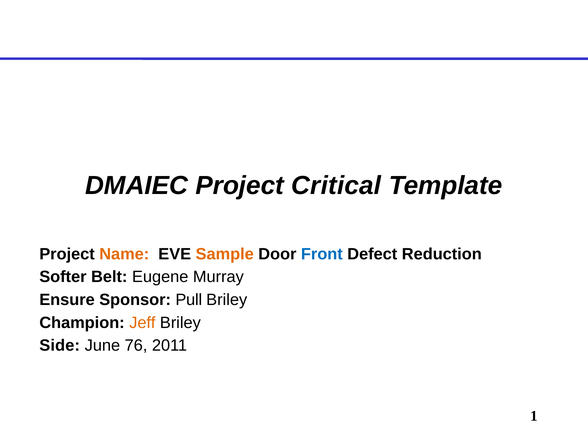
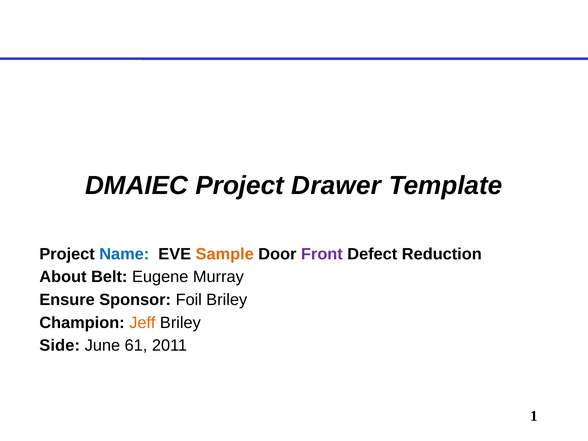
Critical: Critical -> Drawer
Name colour: orange -> blue
Front colour: blue -> purple
Softer: Softer -> About
Pull: Pull -> Foil
76: 76 -> 61
